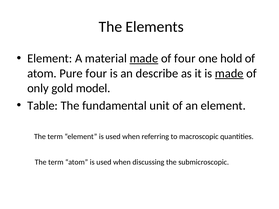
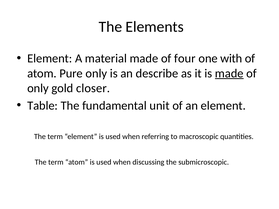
made at (144, 59) underline: present -> none
hold: hold -> with
Pure four: four -> only
model: model -> closer
